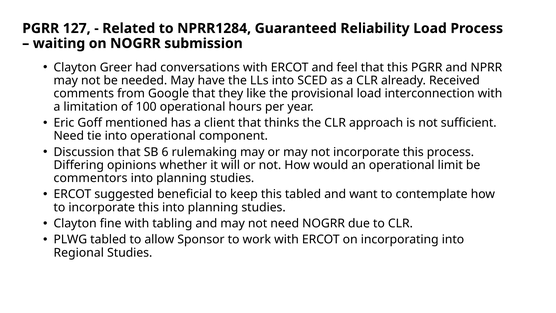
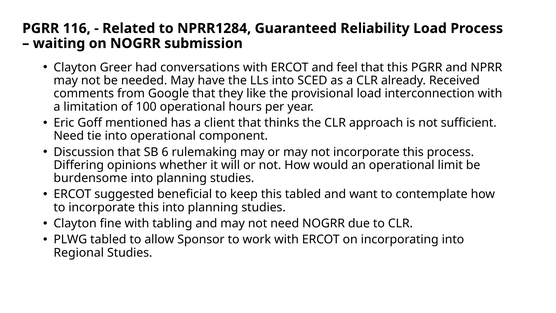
127: 127 -> 116
commentors: commentors -> burdensome
